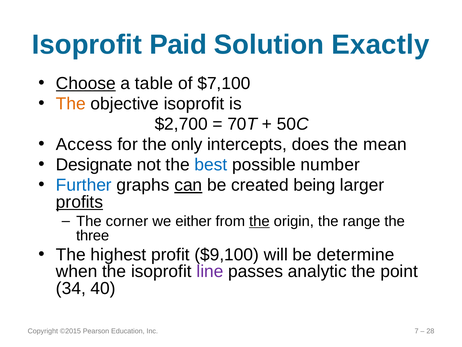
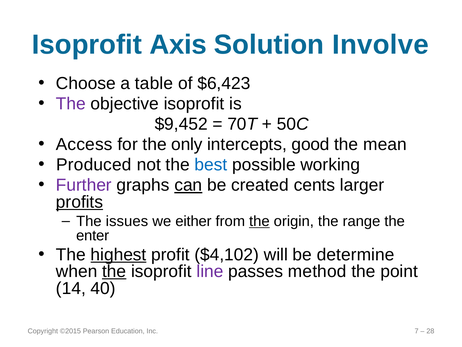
Paid: Paid -> Axis
Exactly: Exactly -> Involve
Choose underline: present -> none
$7,100: $7,100 -> $6,423
The at (71, 104) colour: orange -> purple
$2,700: $2,700 -> $9,452
does: does -> good
Designate: Designate -> Produced
number: number -> working
Further colour: blue -> purple
being: being -> cents
corner: corner -> issues
three: three -> enter
highest underline: none -> present
$9,100: $9,100 -> $4,102
the at (114, 271) underline: none -> present
analytic: analytic -> method
34: 34 -> 14
